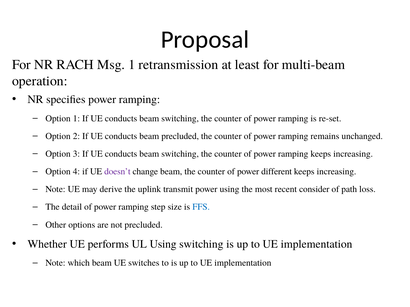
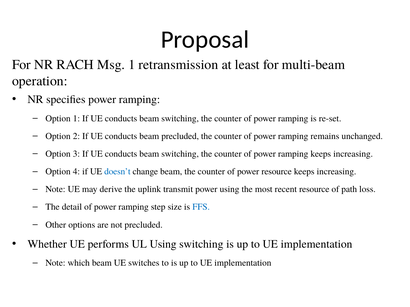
doesn’t colour: purple -> blue
power different: different -> resource
recent consider: consider -> resource
